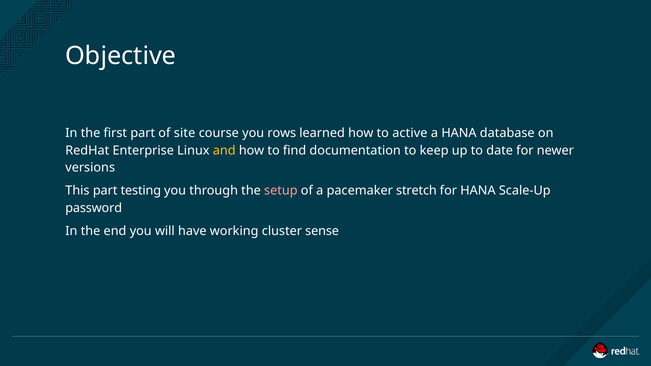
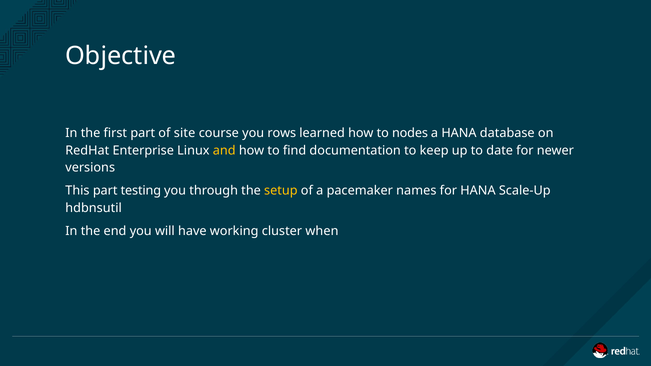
active: active -> nodes
setup colour: pink -> yellow
stretch: stretch -> names
password: password -> hdbnsutil
sense: sense -> when
